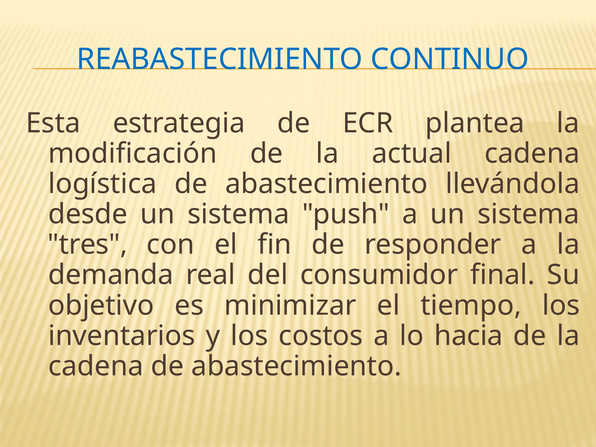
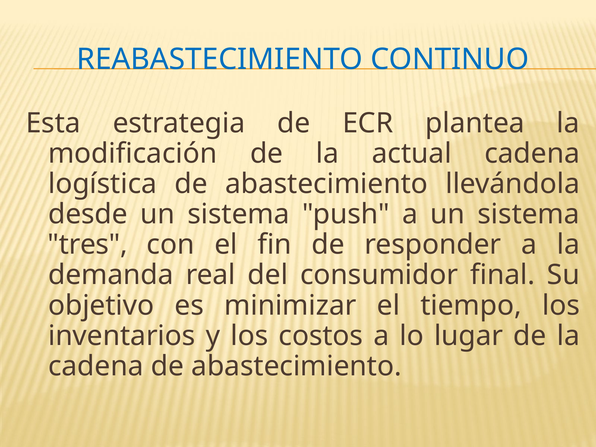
hacia: hacia -> lugar
